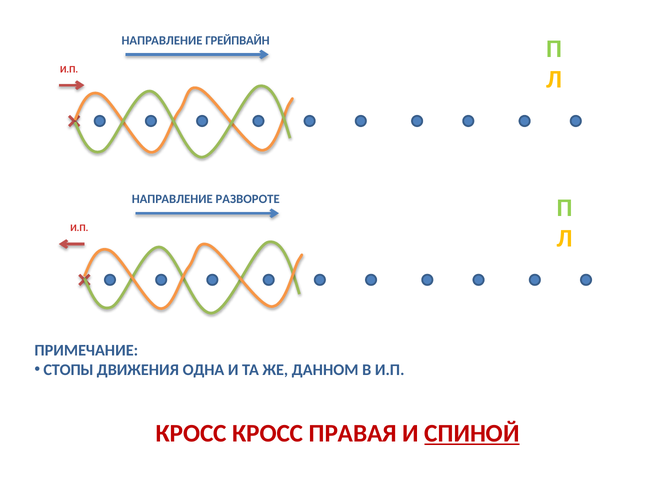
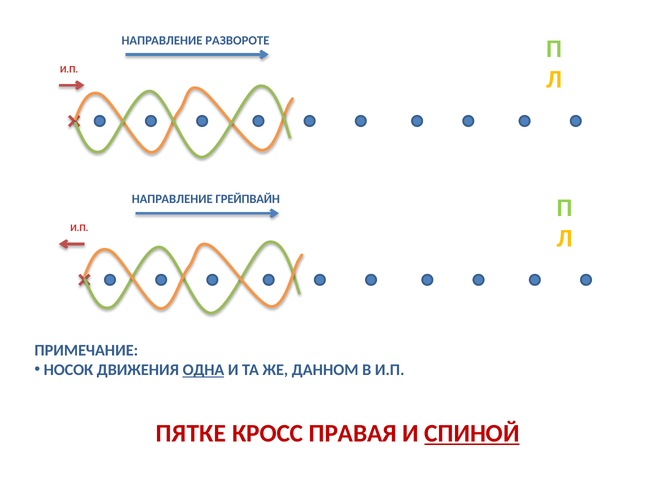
ГРЕЙПВАЙН: ГРЕЙПВАЙН -> РАЗВОРОТЕ
РАЗВОРОТЕ: РАЗВОРОТЕ -> ГРЕЙПВАЙН
СТОПЫ: СТОПЫ -> НОСОК
ОДНА underline: none -> present
КРОСС at (191, 433): КРОСС -> ПЯТКЕ
